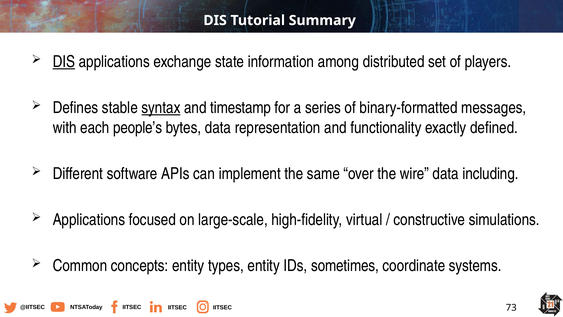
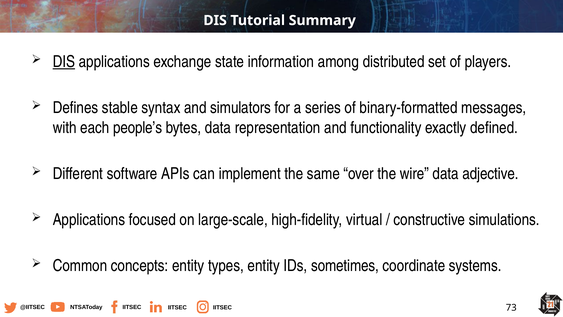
syntax underline: present -> none
timestamp: timestamp -> simulators
including: including -> adjective
